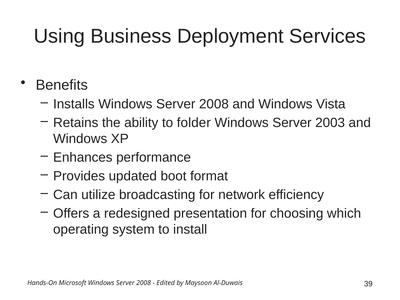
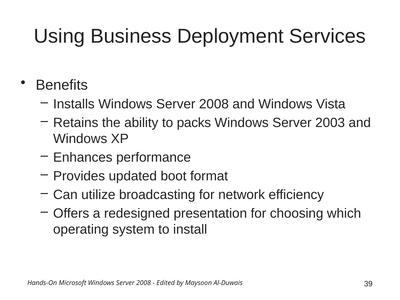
folder: folder -> packs
